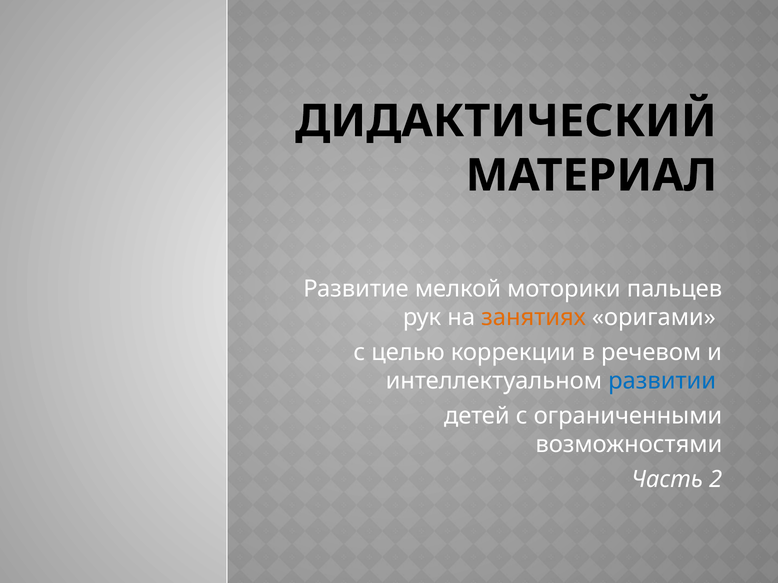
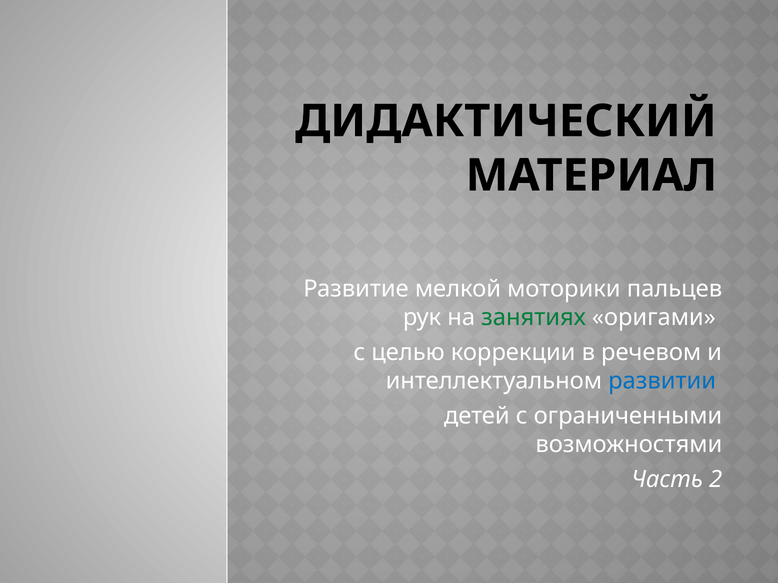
занятиях colour: orange -> green
